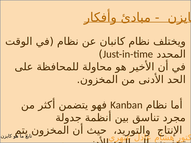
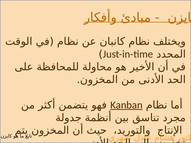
Kanban underline: none -> present
